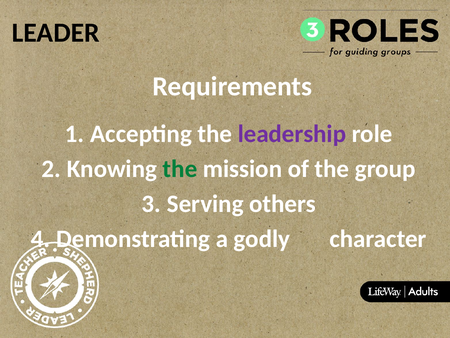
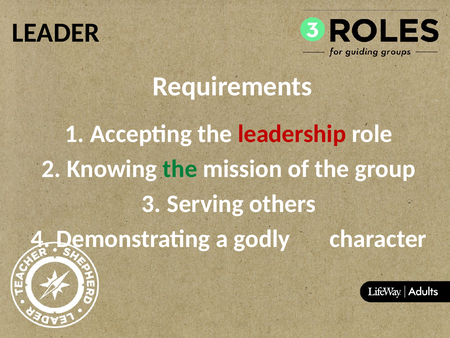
leadership colour: purple -> red
